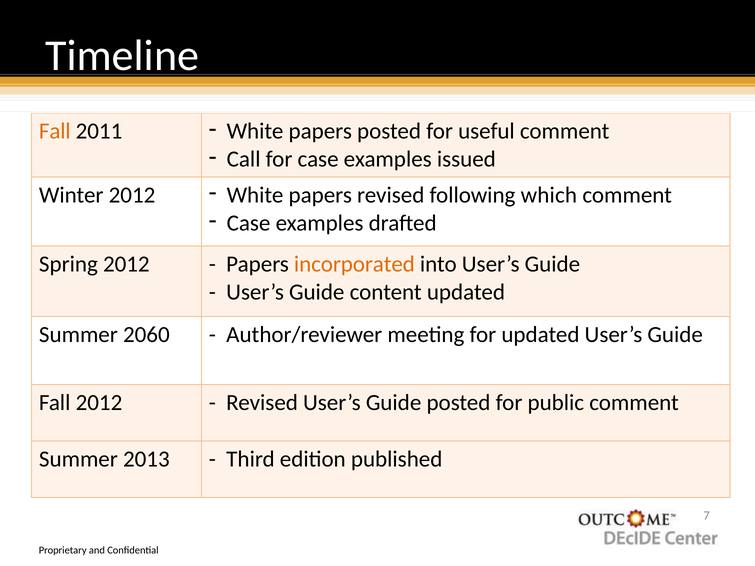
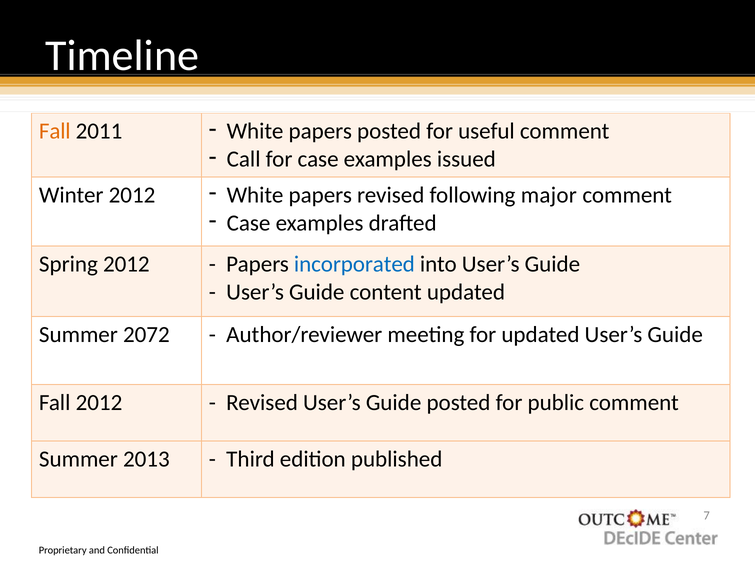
which: which -> major
incorporated colour: orange -> blue
2060: 2060 -> 2072
